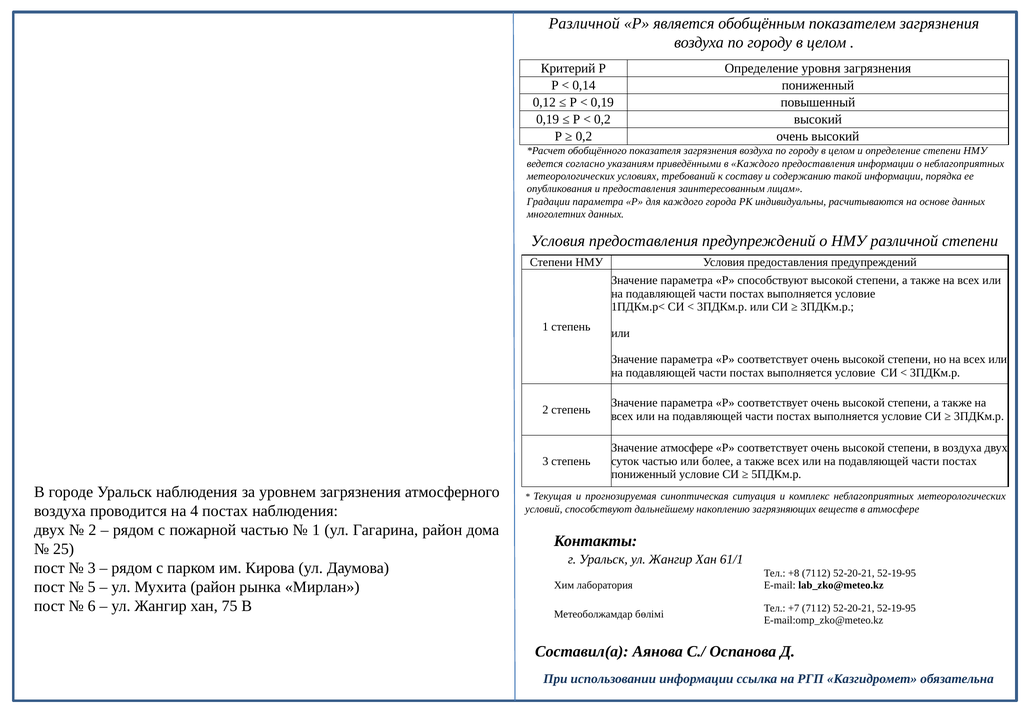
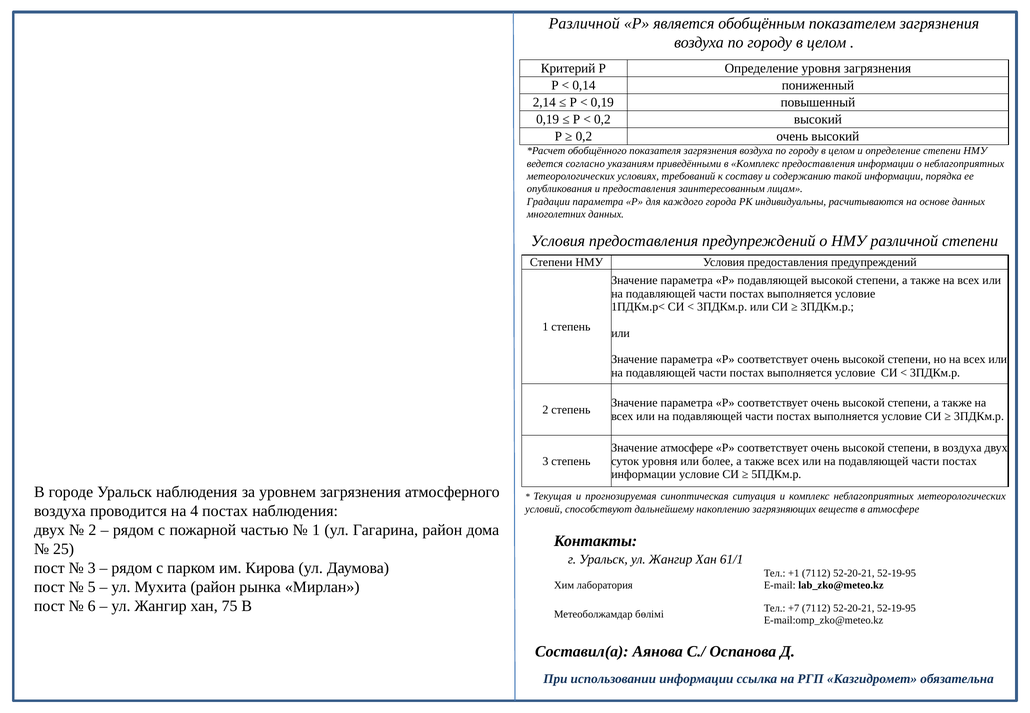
0,12: 0,12 -> 2,14
в Каждого: Каждого -> Комплекс
Р способствуют: способствуют -> подавляющей
суток частью: частью -> уровня
пониженный at (644, 474): пониженный -> информации
+8: +8 -> +1
